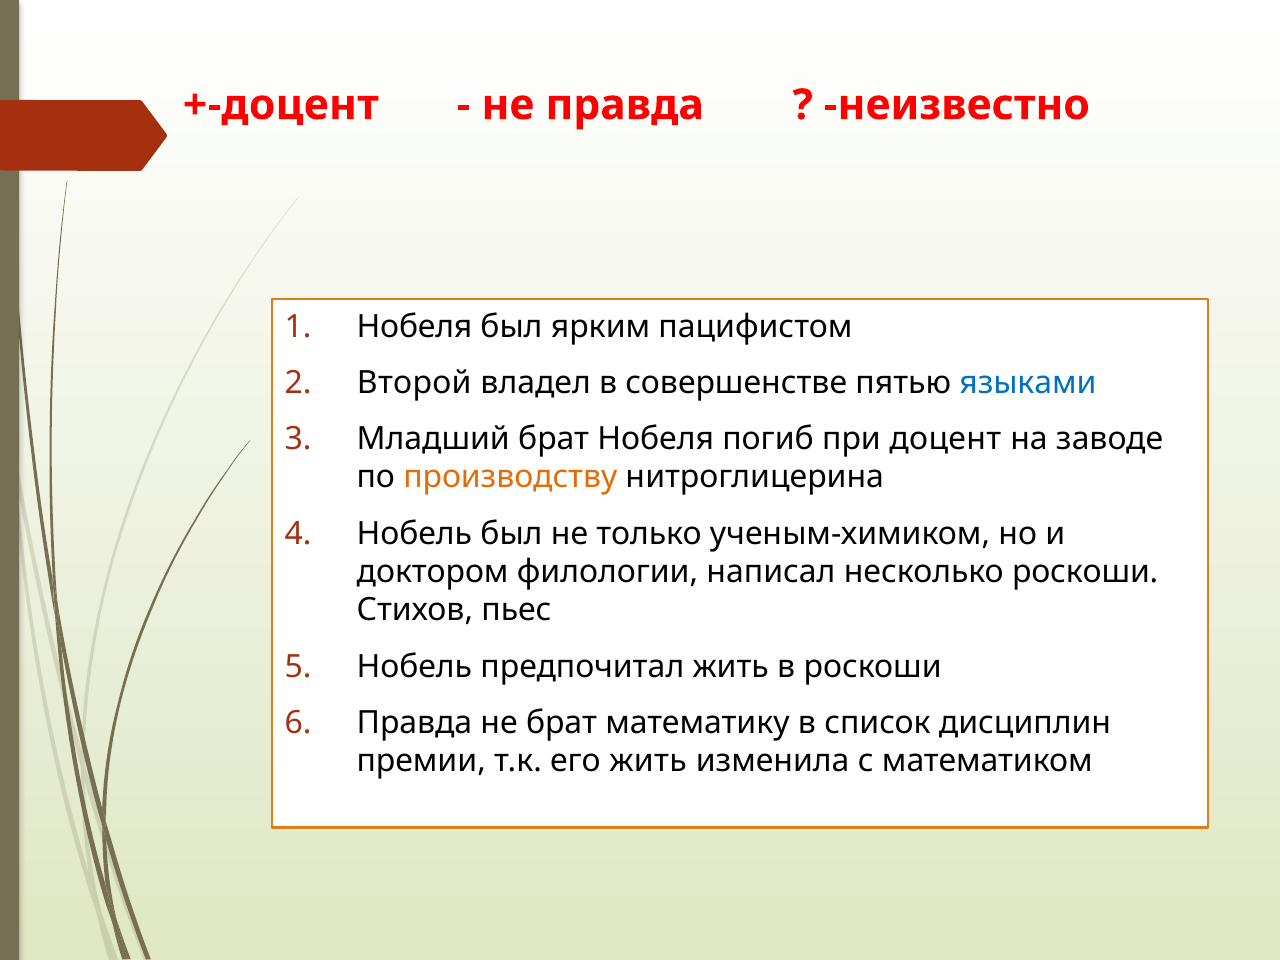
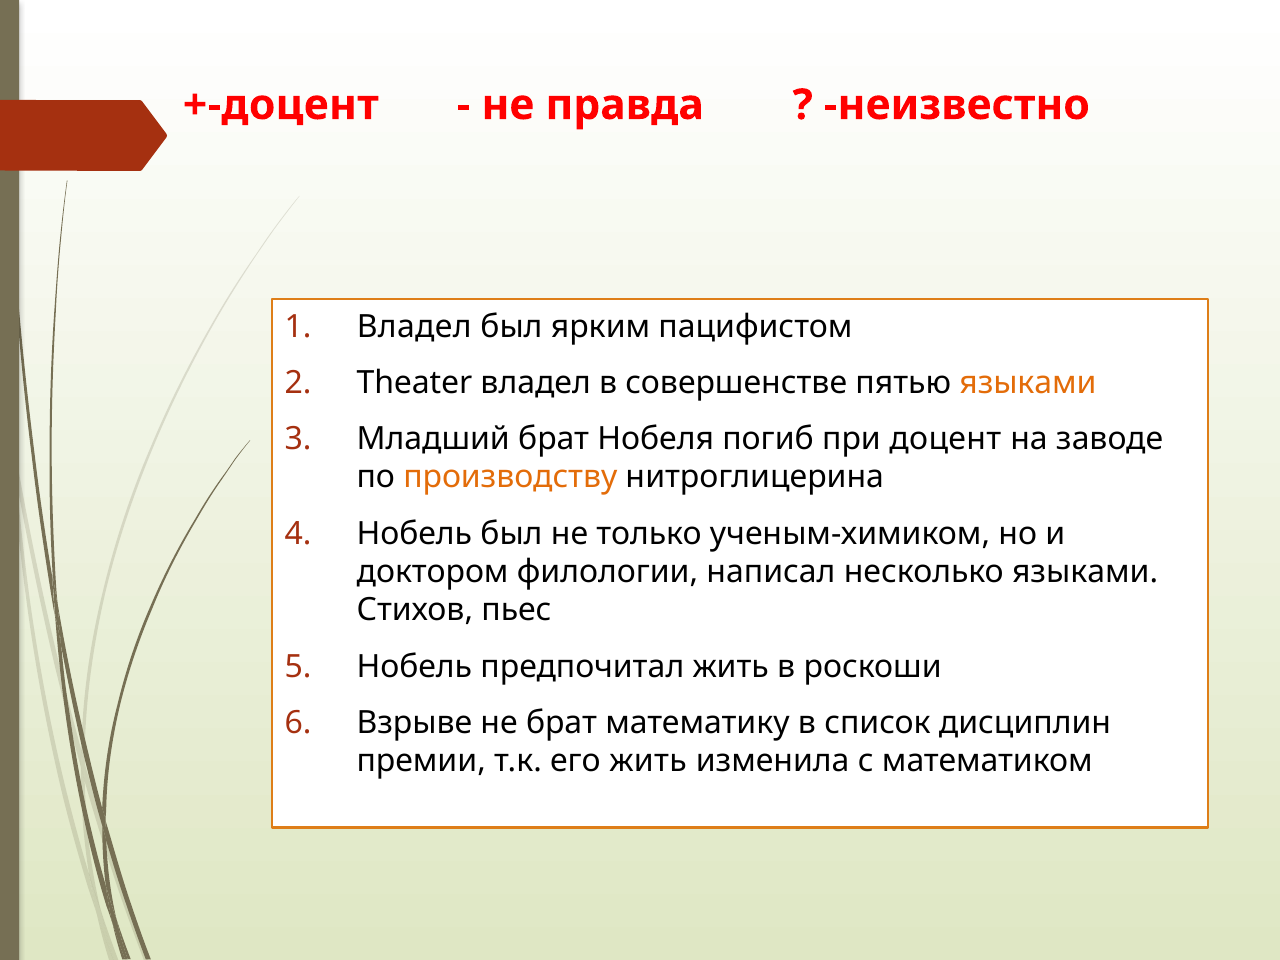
Нобеля at (415, 327): Нобеля -> Владел
Второй: Второй -> Theater
языками at (1028, 383) colour: blue -> orange
несколько роскоши: роскоши -> языками
Правда at (414, 723): Правда -> Взрыве
